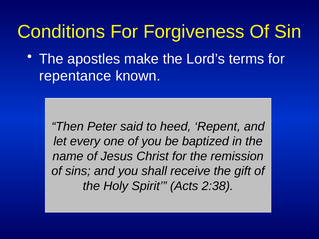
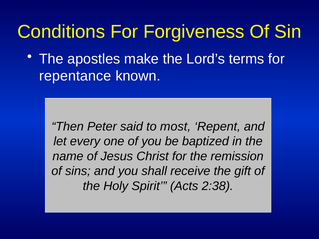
heed: heed -> most
